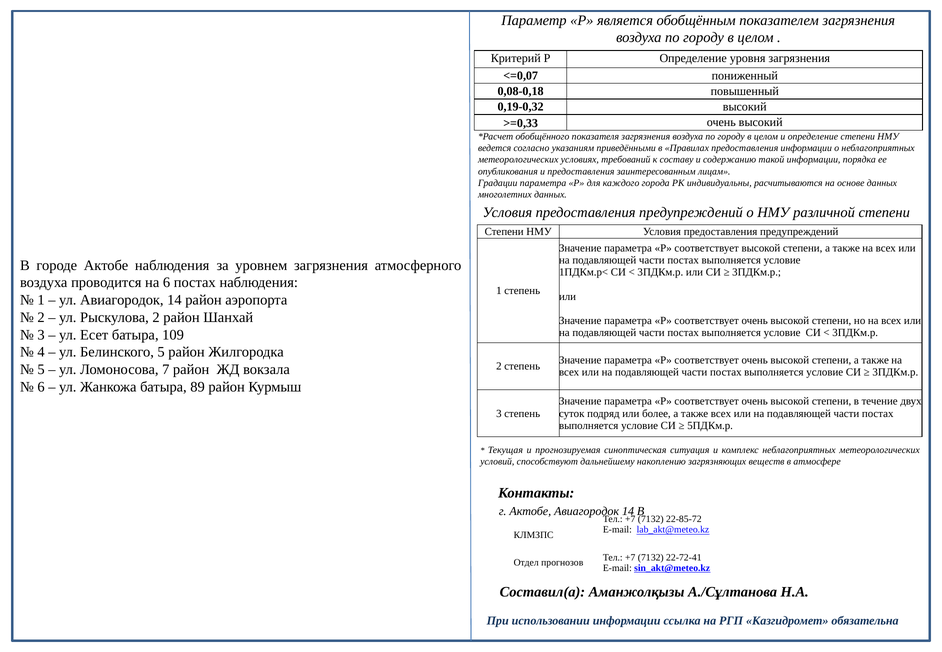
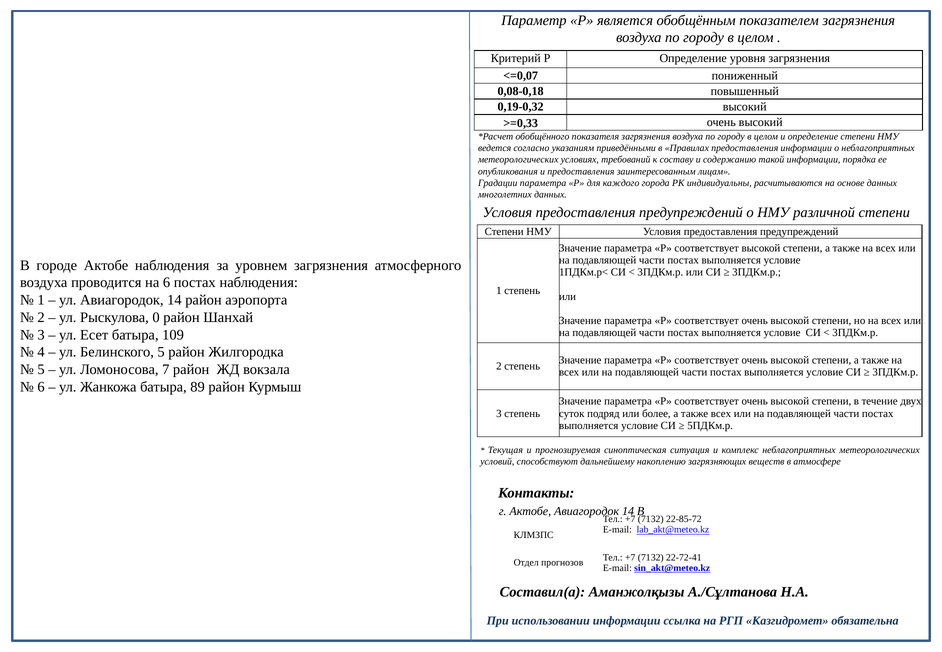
Рыскулова 2: 2 -> 0
